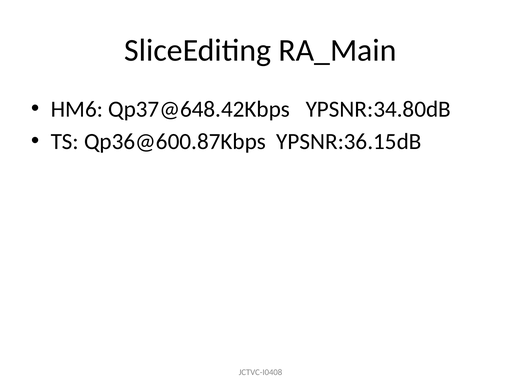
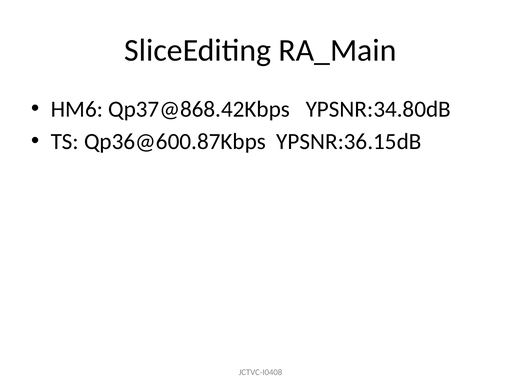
Qp37@648.42Kbps: Qp37@648.42Kbps -> Qp37@868.42Kbps
